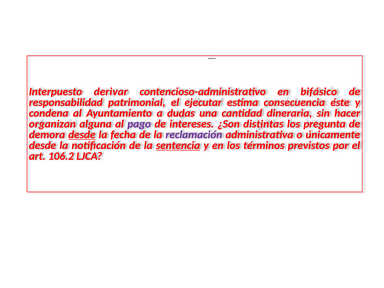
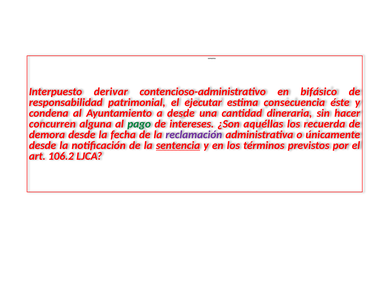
a dudas: dudas -> desde
organizan: organizan -> concurren
pago colour: purple -> green
distintas: distintas -> aquéllas
pregunta: pregunta -> recuerda
desde at (82, 135) underline: present -> none
